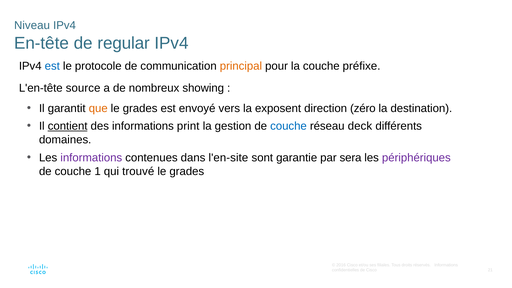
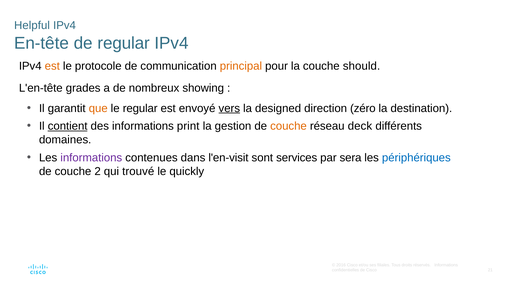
Niveau: Niveau -> Helpful
est at (52, 66) colour: blue -> orange
préfixe: préfixe -> should
source: source -> grades
grades at (140, 108): grades -> regular
vers underline: none -> present
exposent: exposent -> designed
couche at (289, 126) colour: blue -> orange
l'en-site: l'en-site -> l'en-visit
garantie: garantie -> services
périphériques colour: purple -> blue
1: 1 -> 2
grades at (187, 171): grades -> quickly
